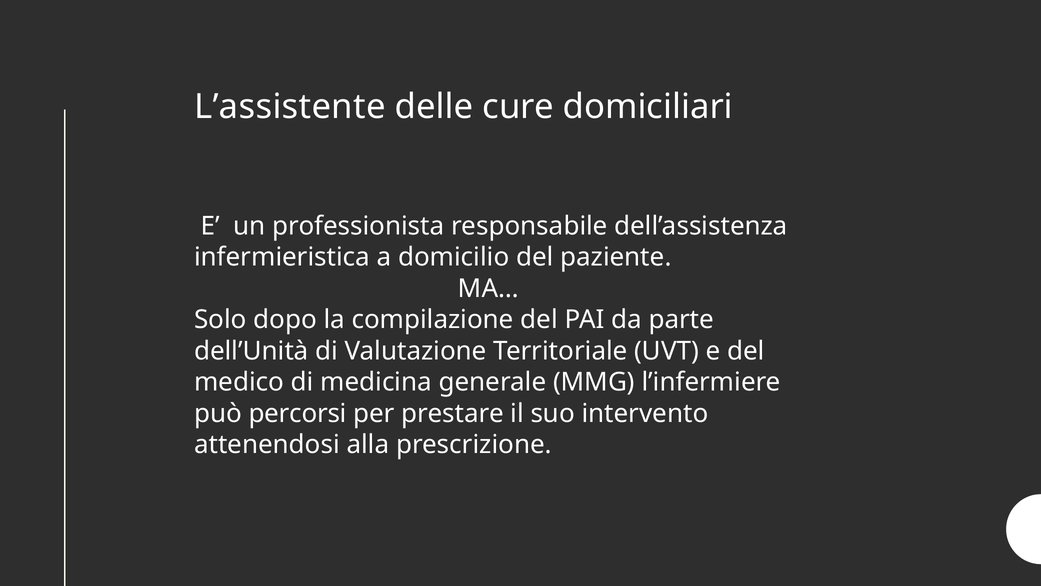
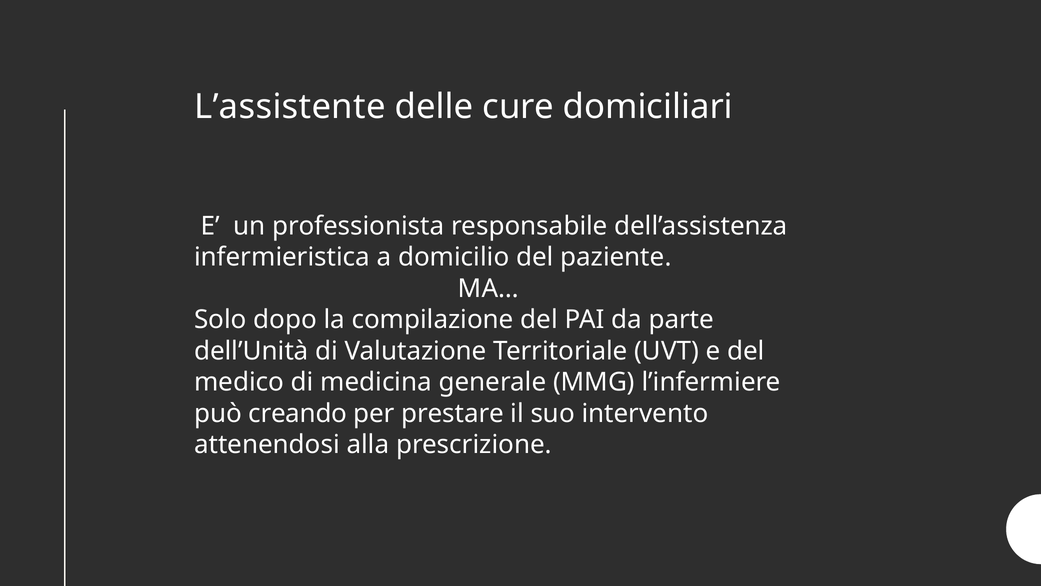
percorsi: percorsi -> creando
